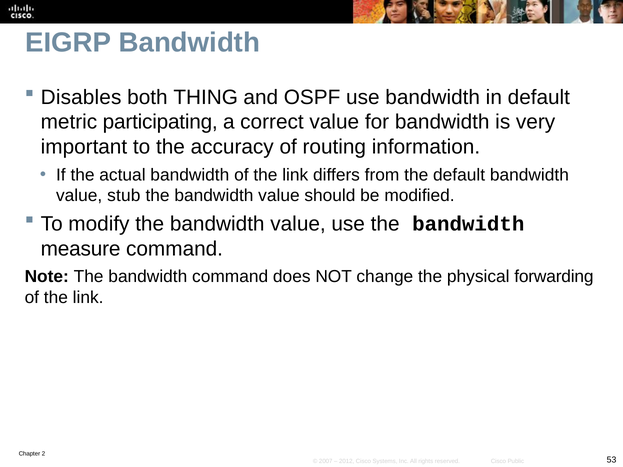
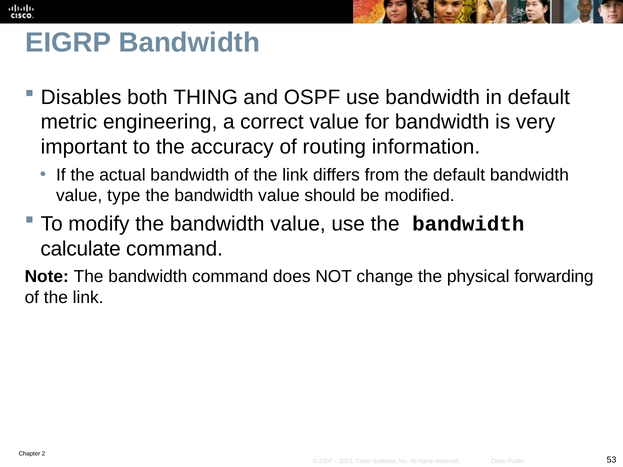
participating: participating -> engineering
stub: stub -> type
measure: measure -> calculate
